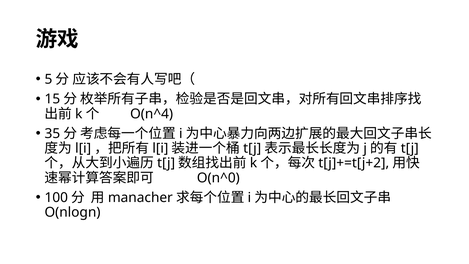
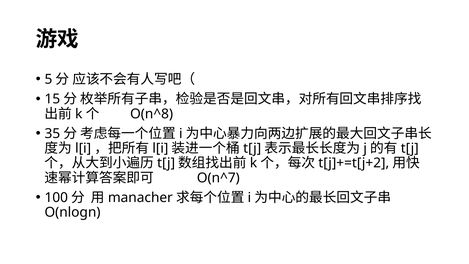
O(n^4: O(n^4 -> O(n^8
O(n^0: O(n^0 -> O(n^7
